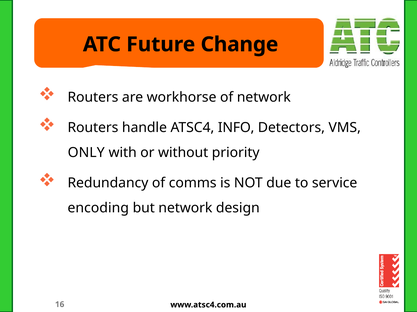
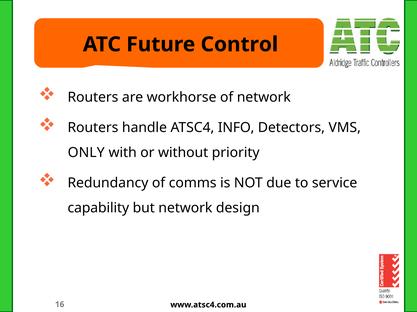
Change: Change -> Control
encoding: encoding -> capability
